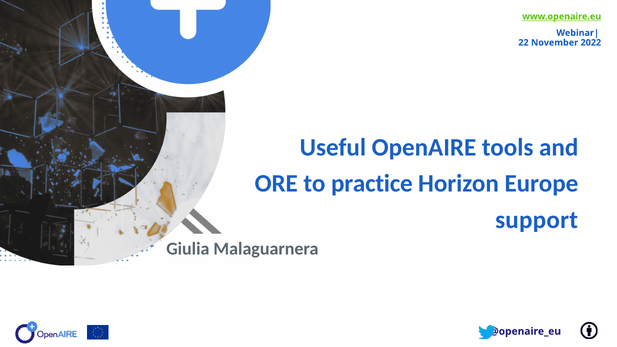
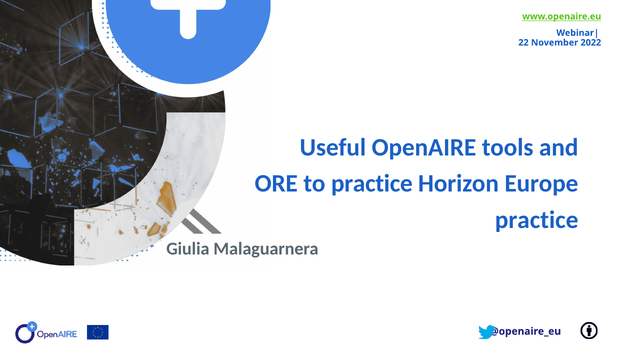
support at (537, 220): support -> practice
